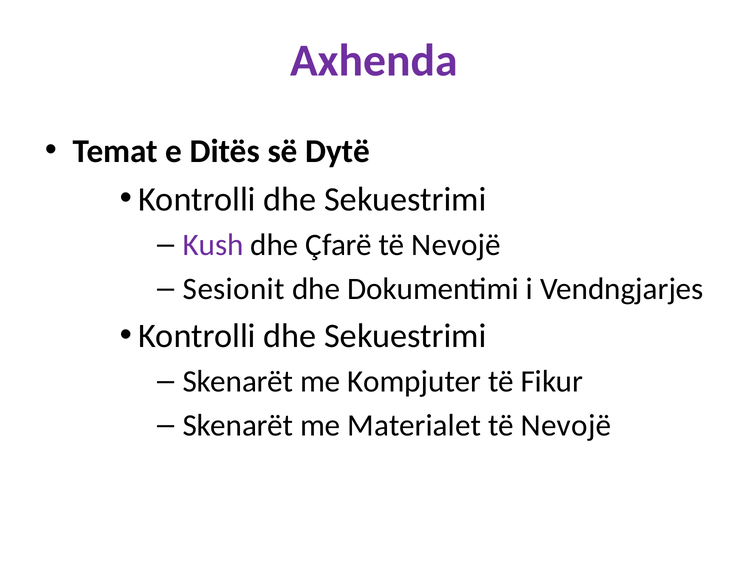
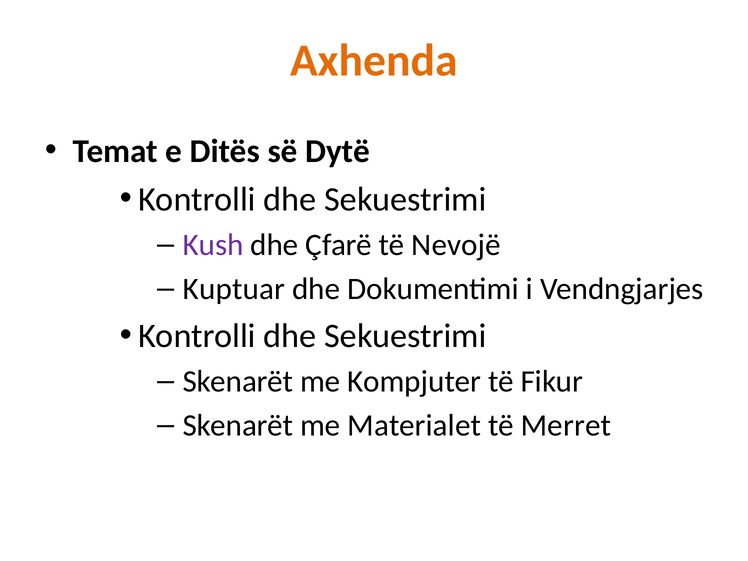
Axhenda colour: purple -> orange
Sesionit: Sesionit -> Kuptuar
Nevojë at (566, 426): Nevojë -> Merret
